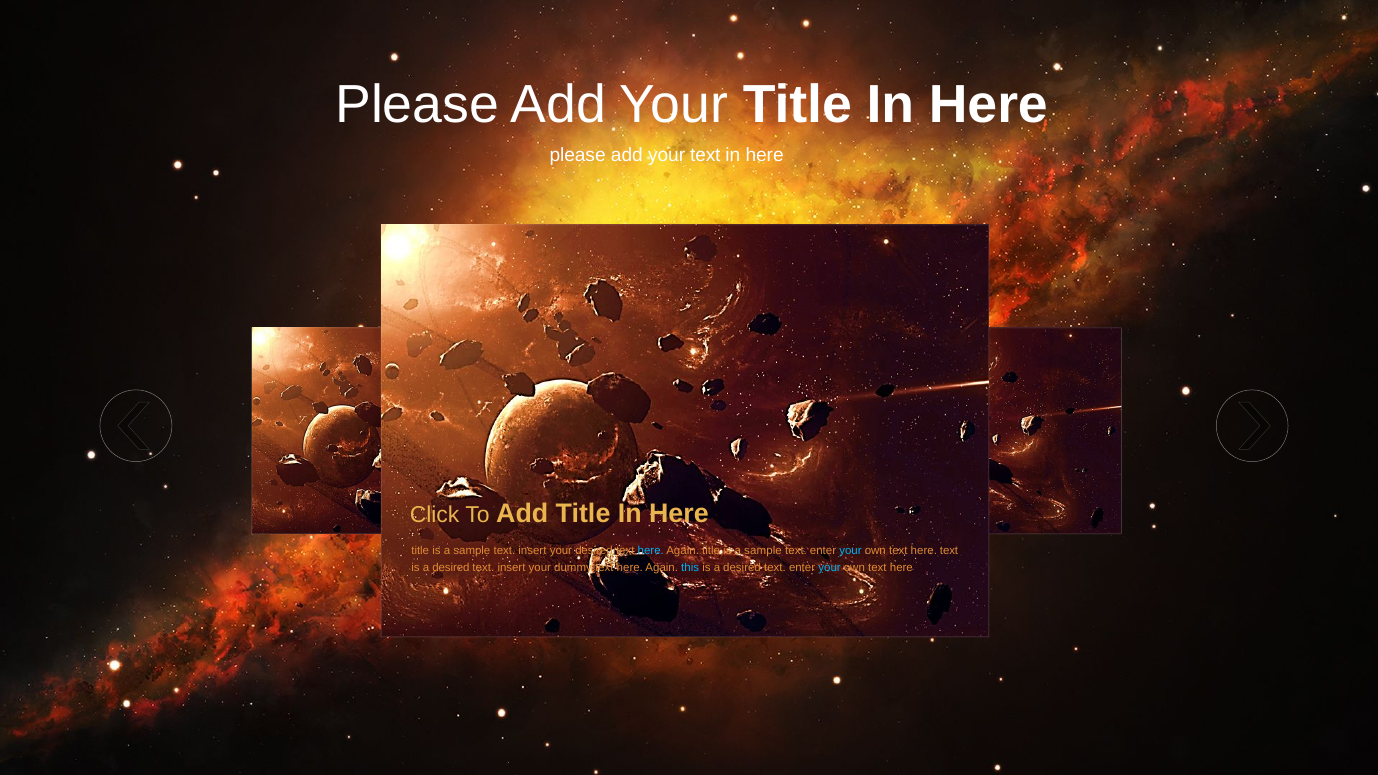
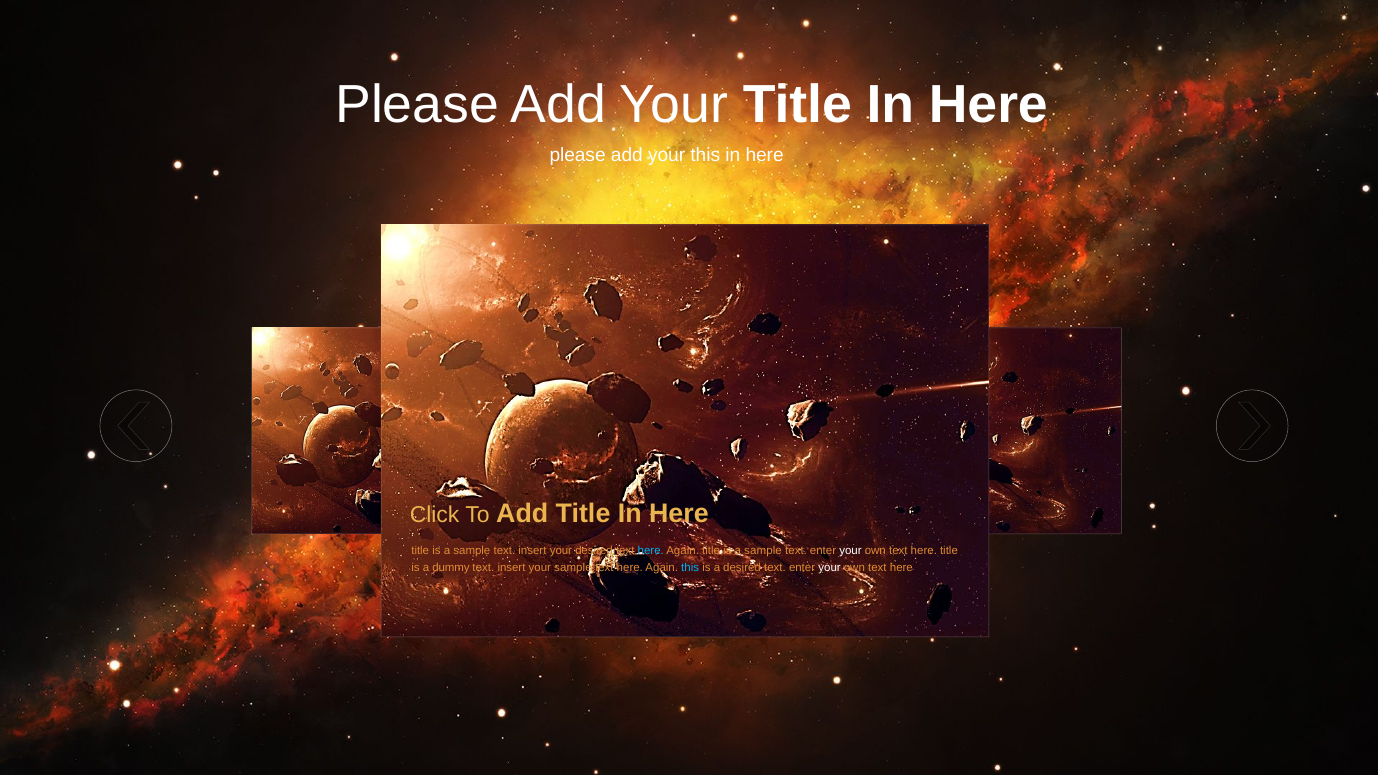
your text: text -> this
your at (850, 550) colour: light blue -> white
text here text: text -> title
desired at (451, 568): desired -> dummy
your dummy: dummy -> sample
your at (830, 568) colour: light blue -> white
